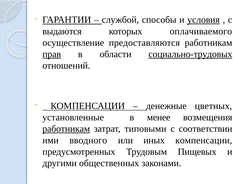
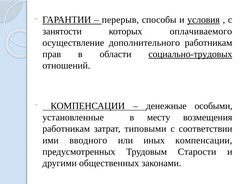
службой: службой -> перерыв
выдаются: выдаются -> занятости
предоставляются: предоставляются -> дополнительного
прав underline: present -> none
цветных: цветных -> особыми
менее: менее -> месту
работникам at (66, 129) underline: present -> none
Пищевых: Пищевых -> Старости
